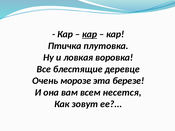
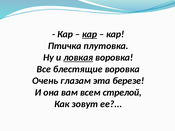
ловкая underline: none -> present
блестящие деревце: деревце -> воровка
морозе: морозе -> глазам
несется: несется -> стрелой
